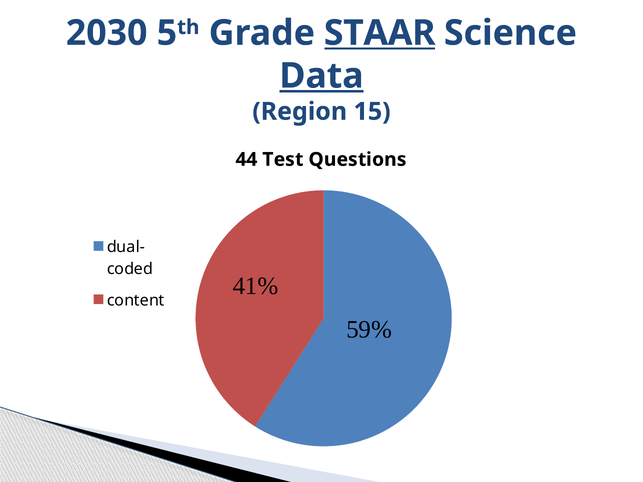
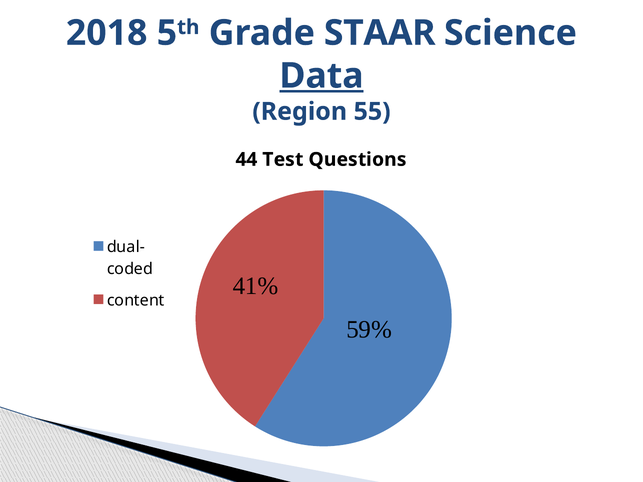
2030: 2030 -> 2018
STAAR underline: present -> none
15: 15 -> 55
